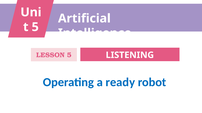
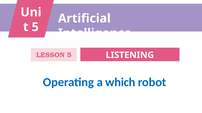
ready: ready -> which
